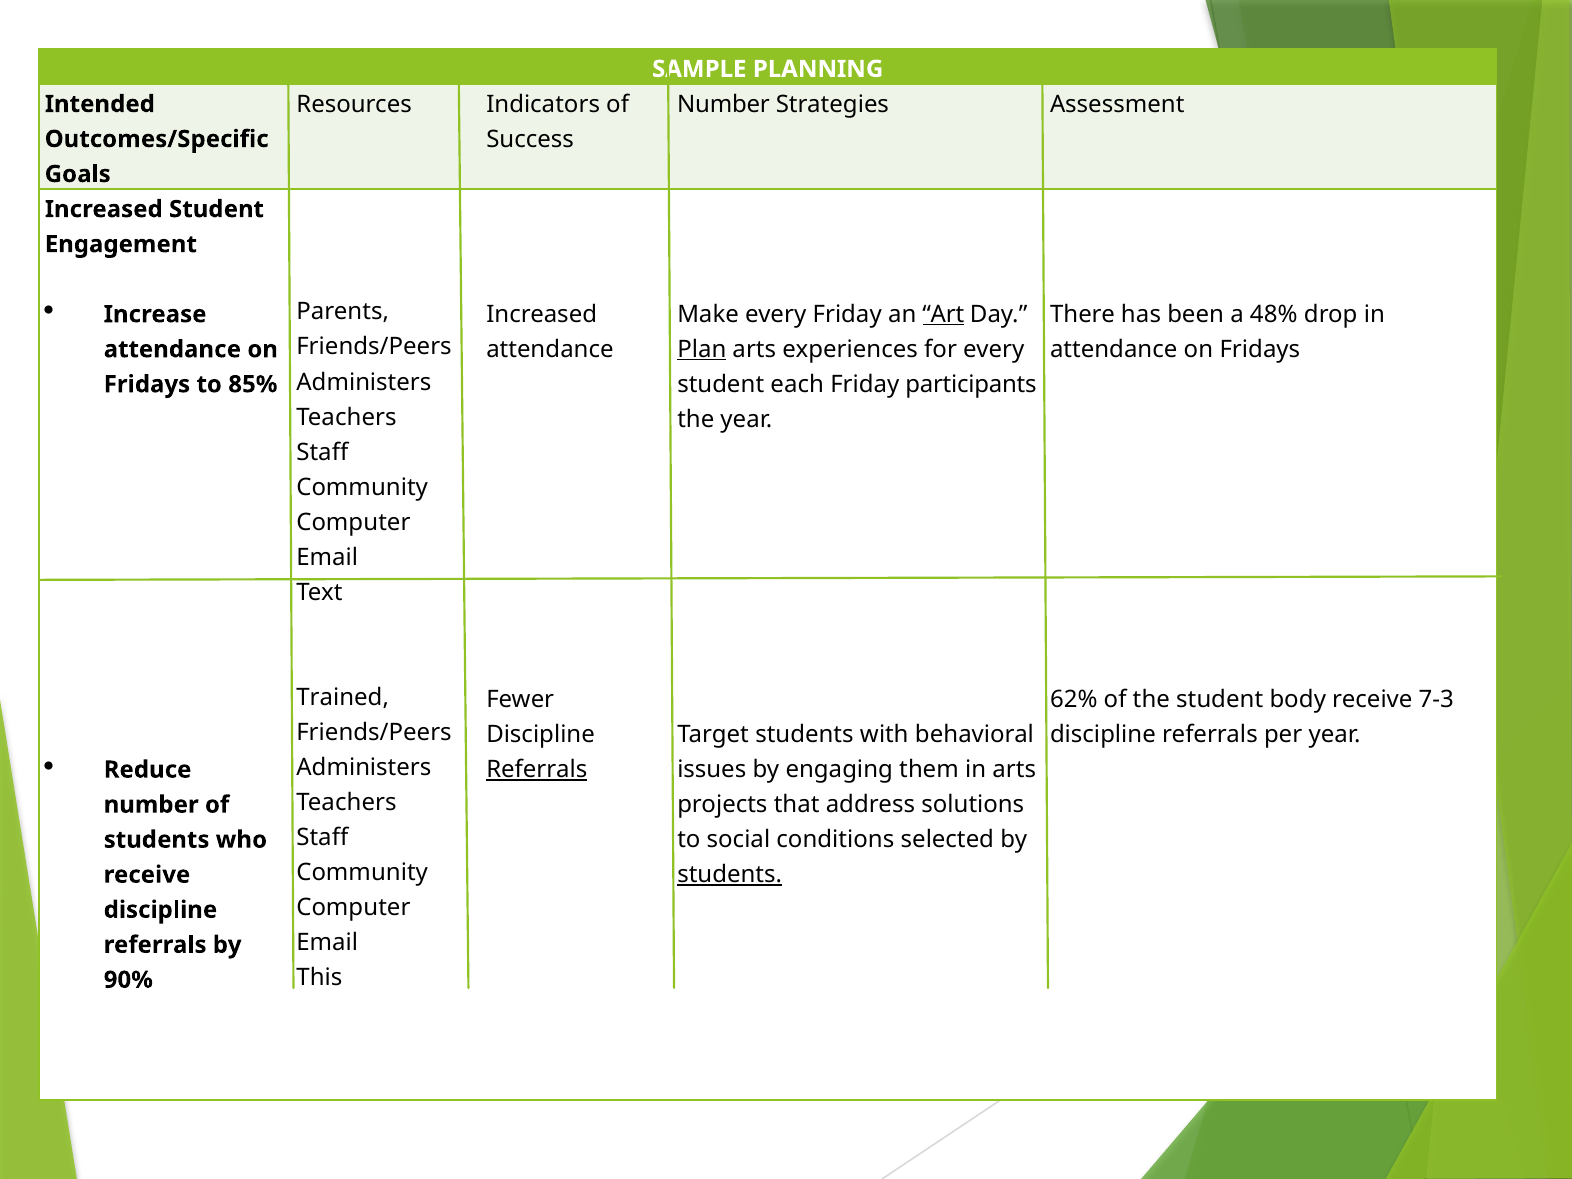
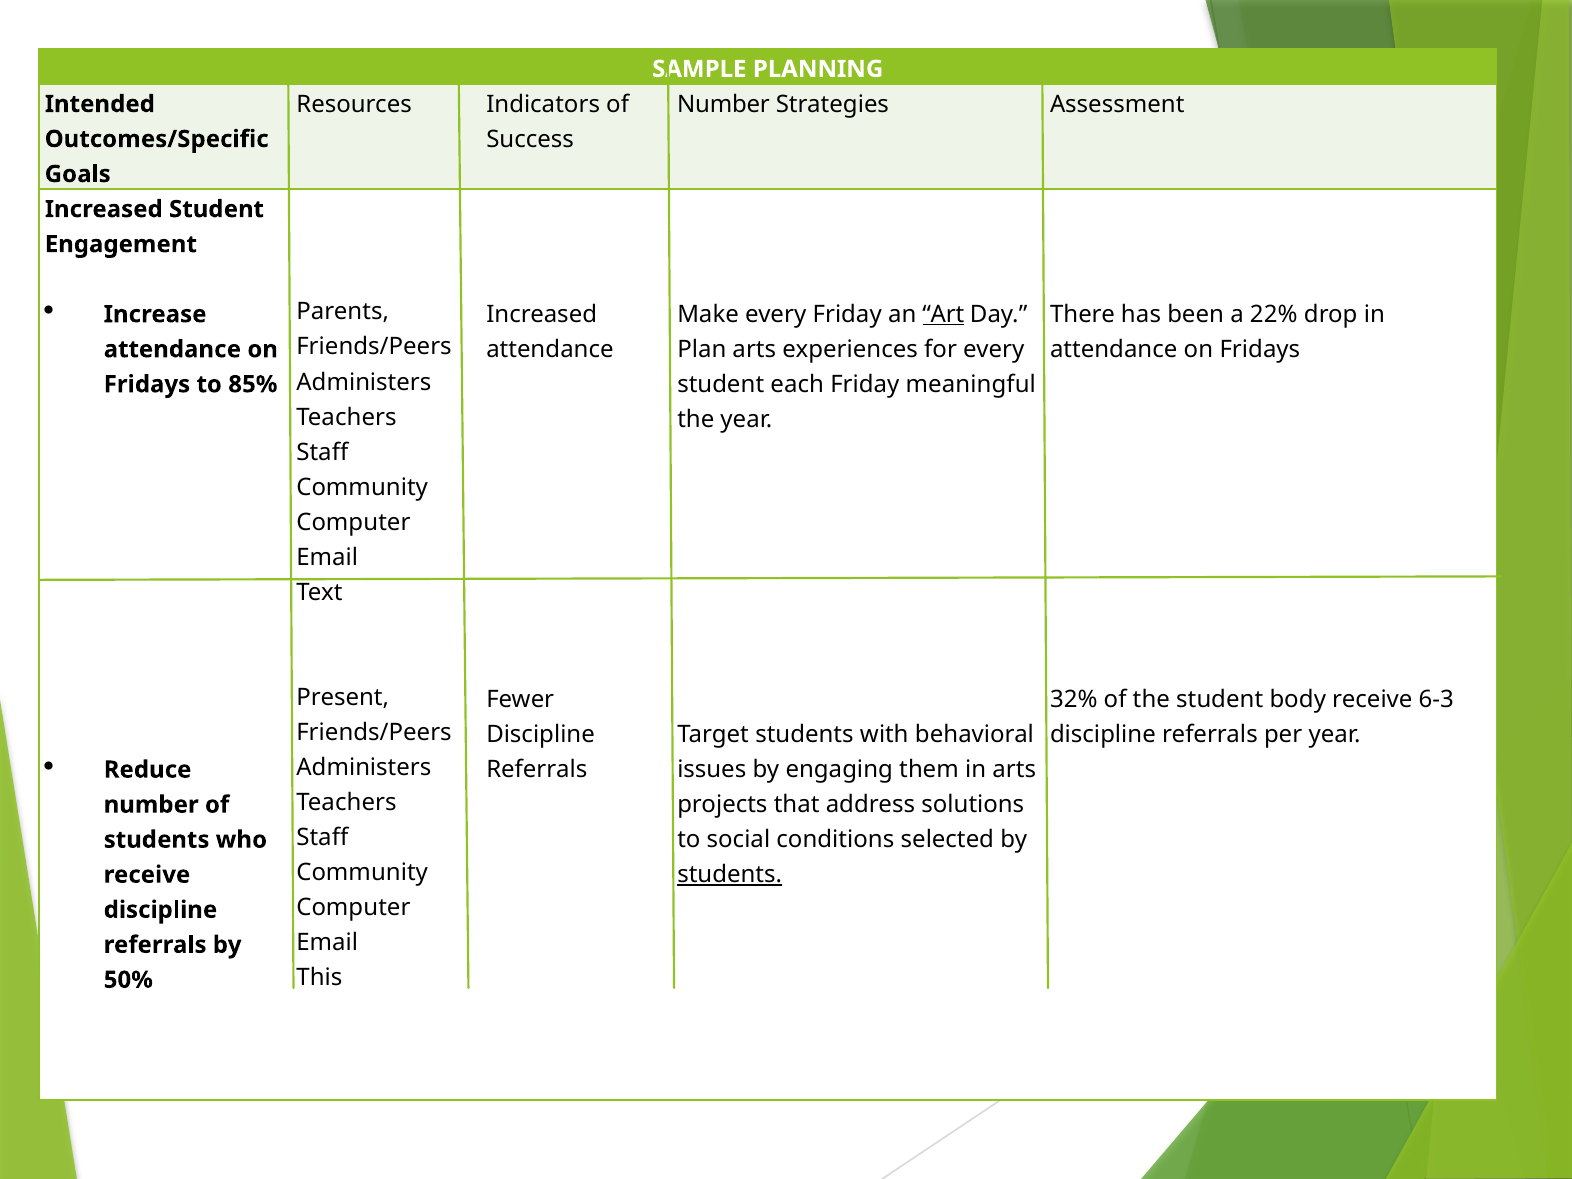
48%: 48% -> 22%
Plan underline: present -> none
participants: participants -> meaningful
Trained: Trained -> Present
62%: 62% -> 32%
7-3: 7-3 -> 6-3
Referrals at (537, 770) underline: present -> none
90%: 90% -> 50%
